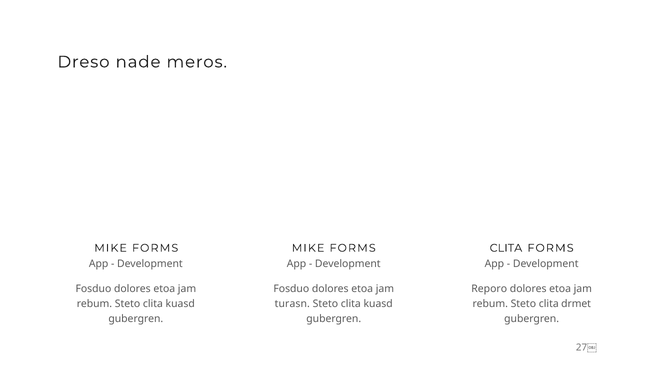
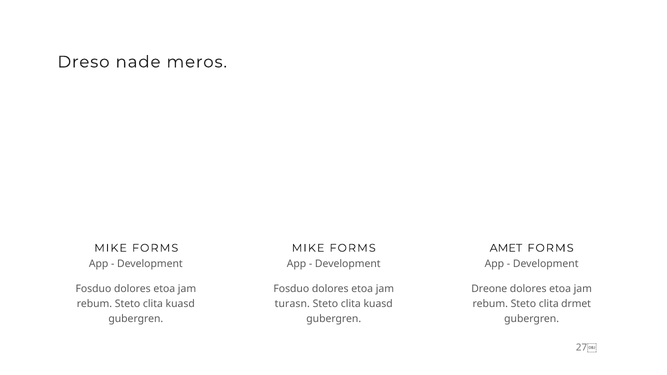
CLITA at (506, 248): CLITA -> AMET
Reporo: Reporo -> Dreone
